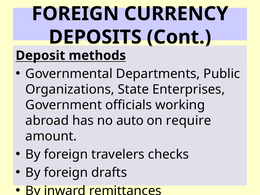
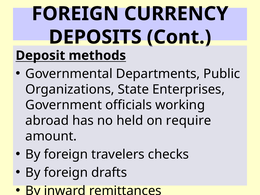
auto: auto -> held
